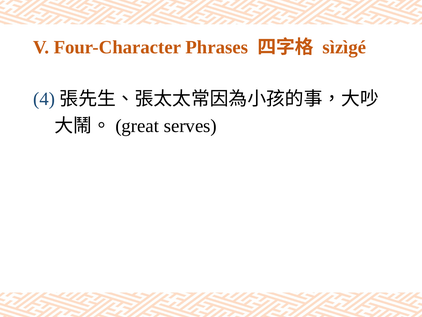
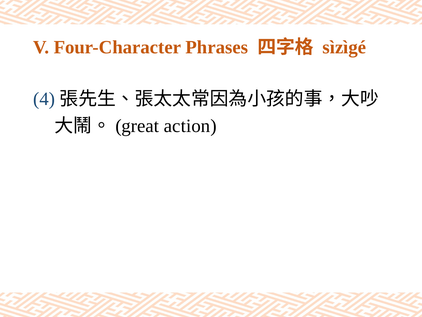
serves: serves -> action
